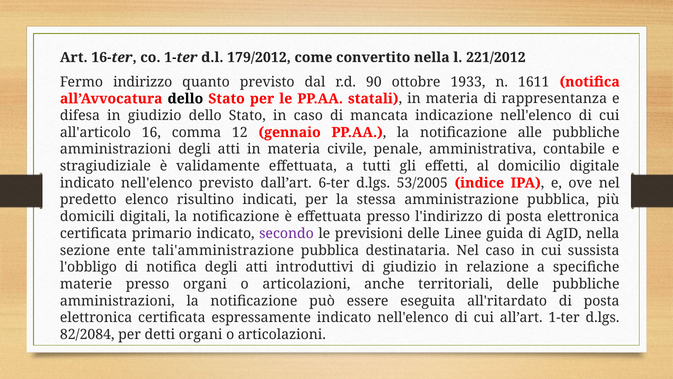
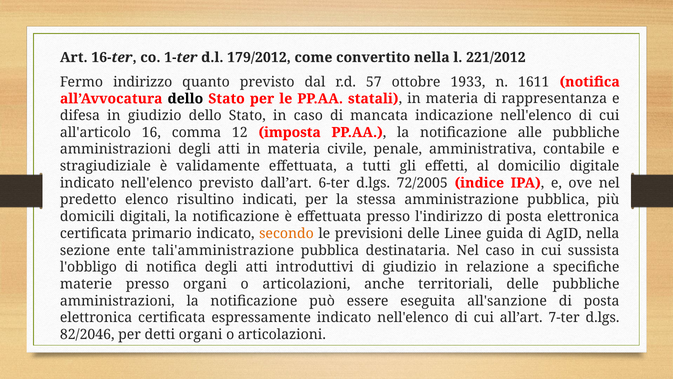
90: 90 -> 57
gennaio: gennaio -> imposta
53/2005: 53/2005 -> 72/2005
secondo colour: purple -> orange
all'ritardato: all'ritardato -> all'sanzione
all’art 1-ter: 1-ter -> 7-ter
82/2084: 82/2084 -> 82/2046
